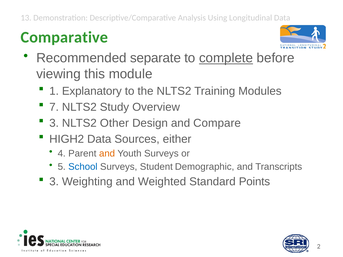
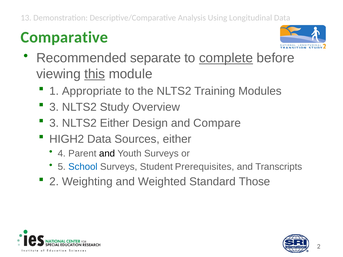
this underline: none -> present
Explanatory: Explanatory -> Appropriate
7 at (54, 107): 7 -> 3
NLTS2 Other: Other -> Either
and at (107, 154) colour: orange -> black
Demographic: Demographic -> Prerequisites
3 at (54, 182): 3 -> 2
Points: Points -> Those
